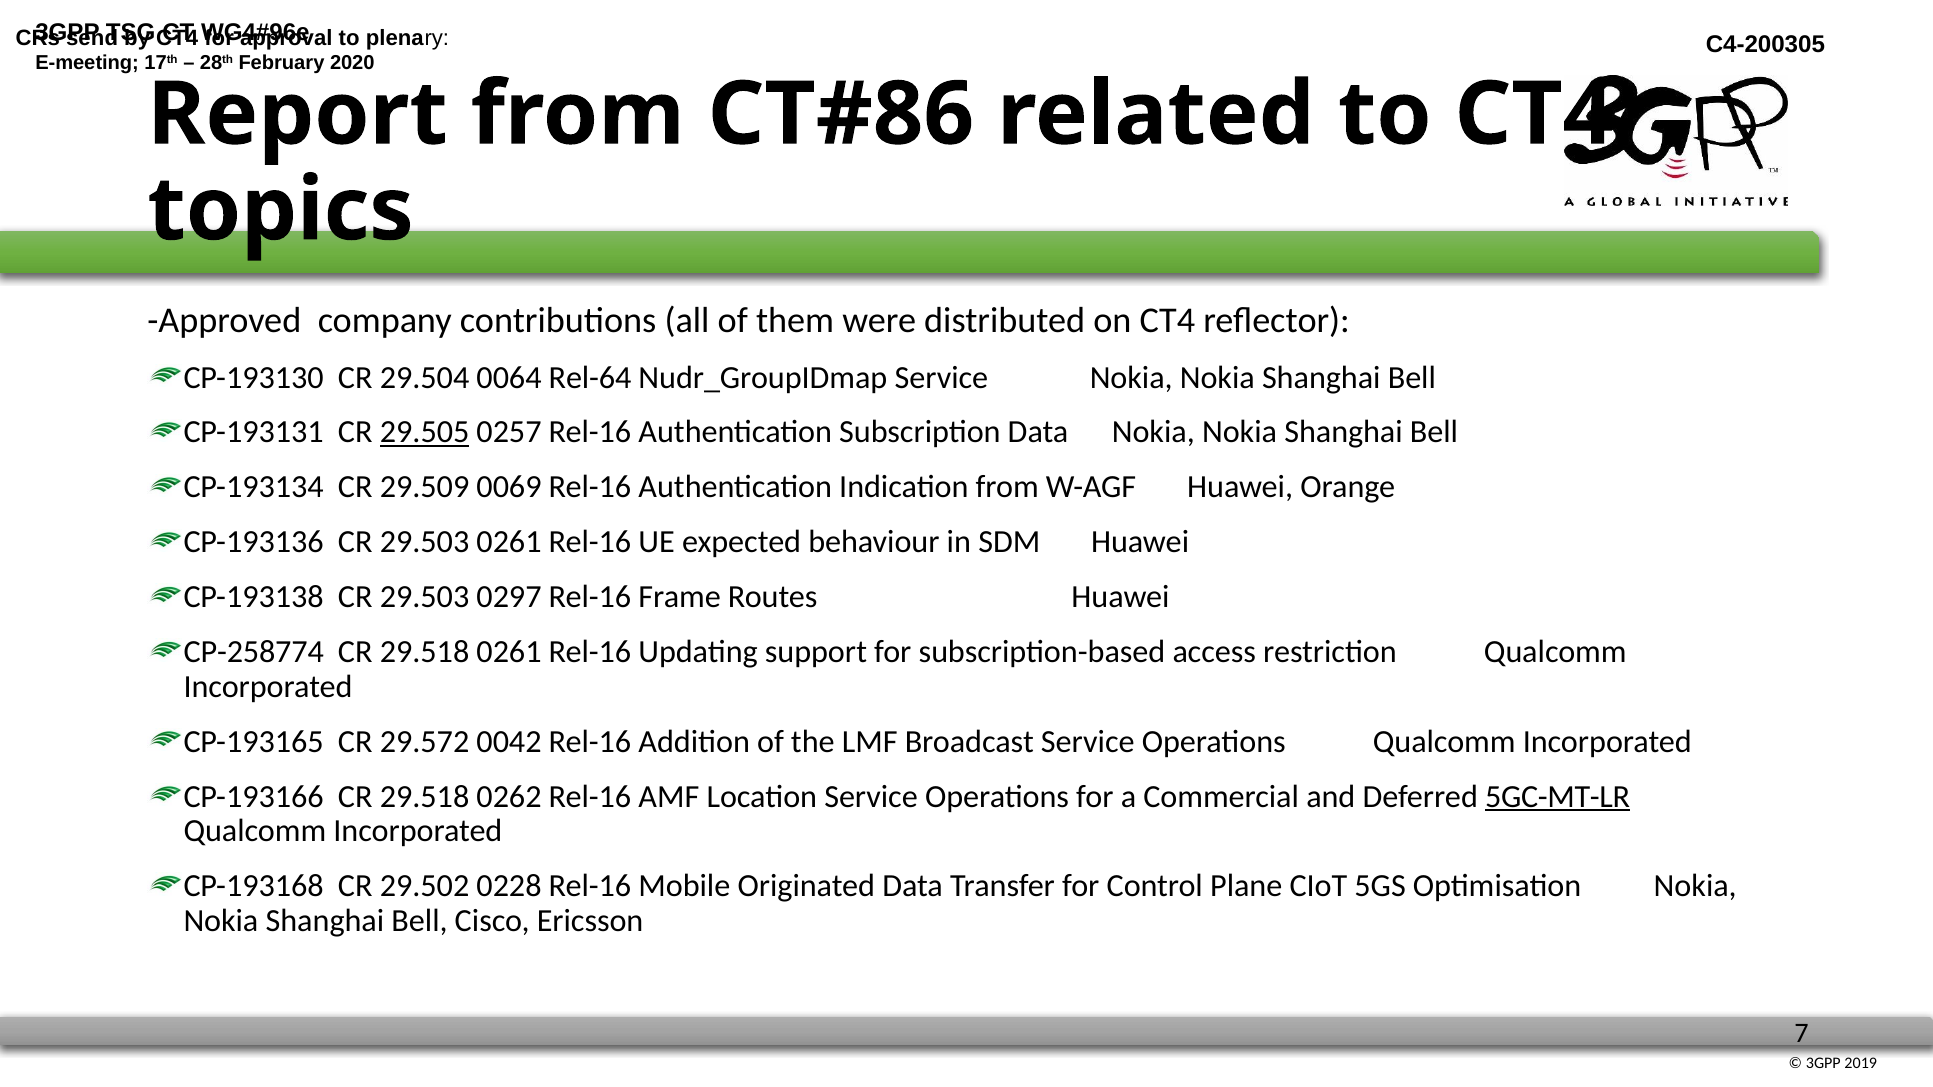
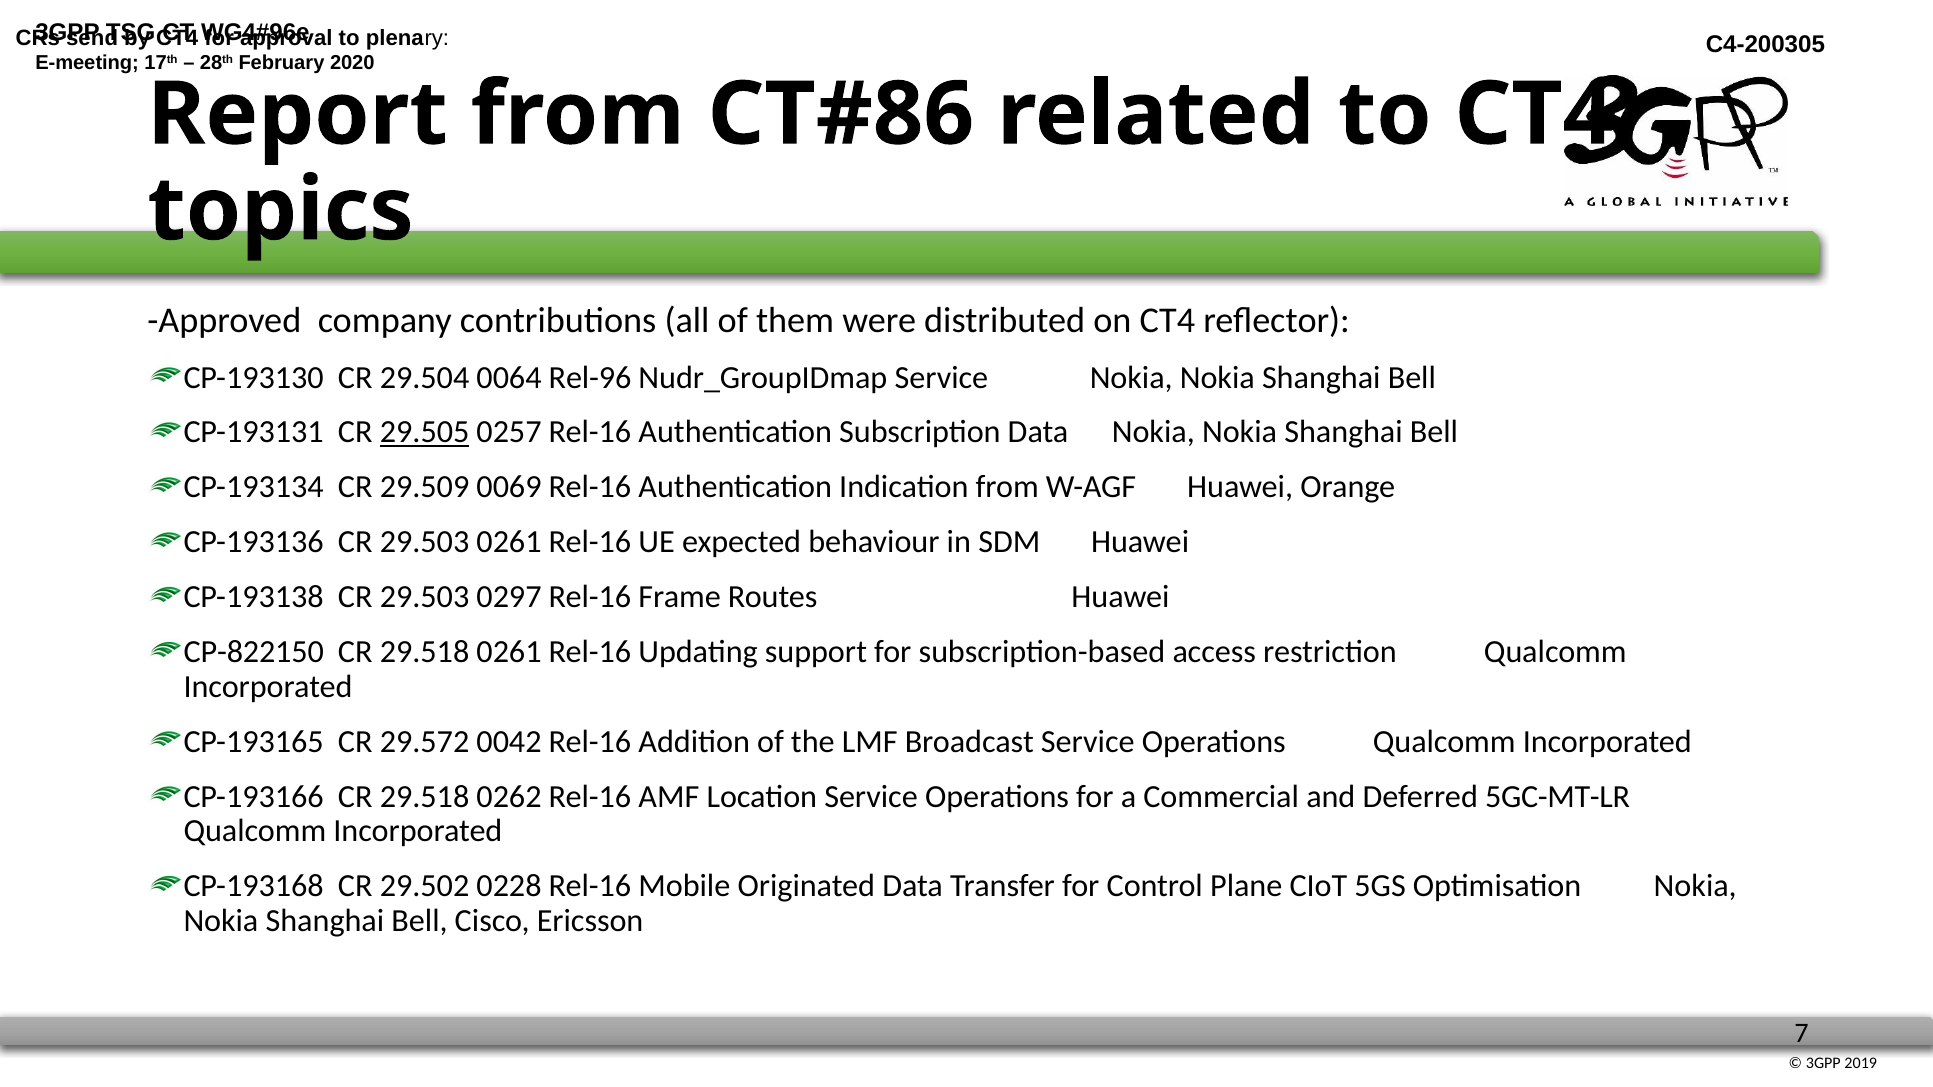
Rel-64: Rel-64 -> Rel-96
CP-258774: CP-258774 -> CP-822150
5GC-MT-LR underline: present -> none
